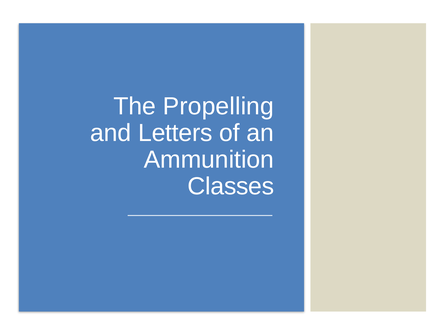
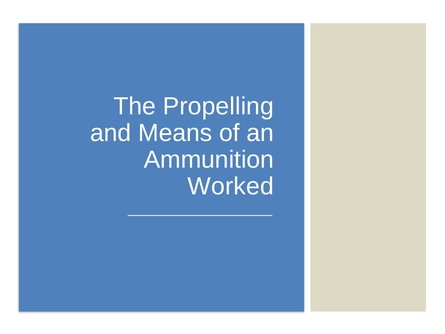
Letters: Letters -> Means
Classes: Classes -> Worked
